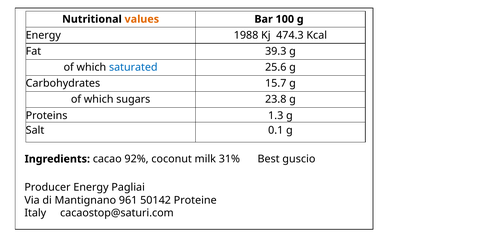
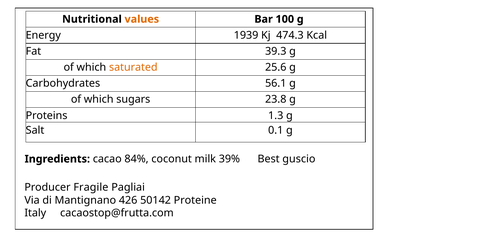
1988: 1988 -> 1939
saturated colour: blue -> orange
15.7: 15.7 -> 56.1
92%: 92% -> 84%
31%: 31% -> 39%
Producer Energy: Energy -> Fragile
961: 961 -> 426
cacaostop@saturi.com: cacaostop@saturi.com -> cacaostop@frutta.com
